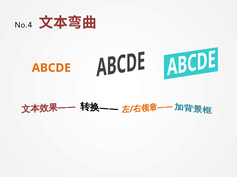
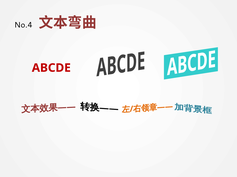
ABCDE colour: orange -> red
